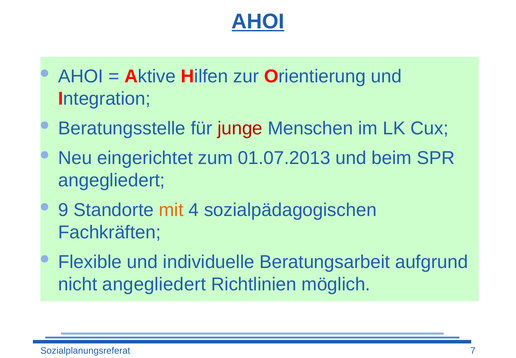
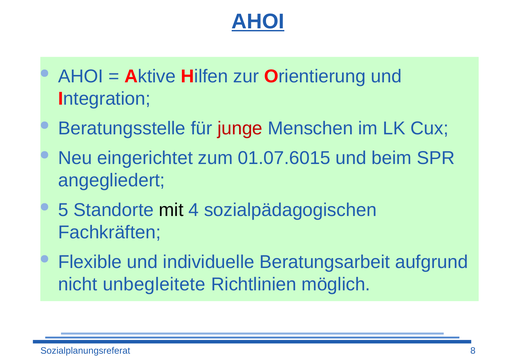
01.07.2013: 01.07.2013 -> 01.07.6015
9: 9 -> 5
mit colour: orange -> black
nicht angegliedert: angegliedert -> unbegleitete
7: 7 -> 8
